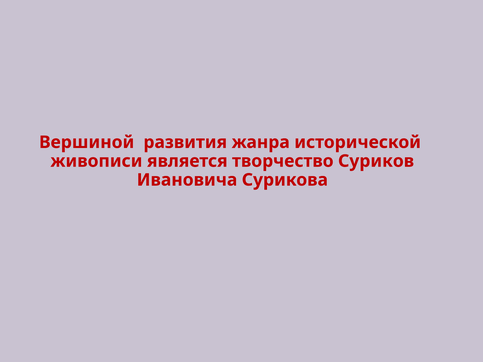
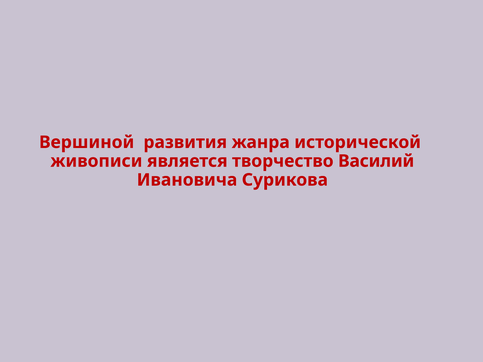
Суриков: Суриков -> Василий
